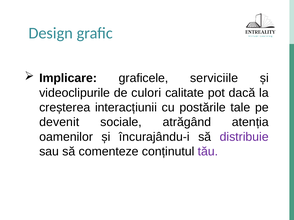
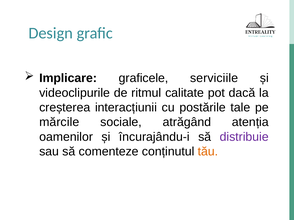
culori: culori -> ritmul
devenit: devenit -> mărcile
tău colour: purple -> orange
